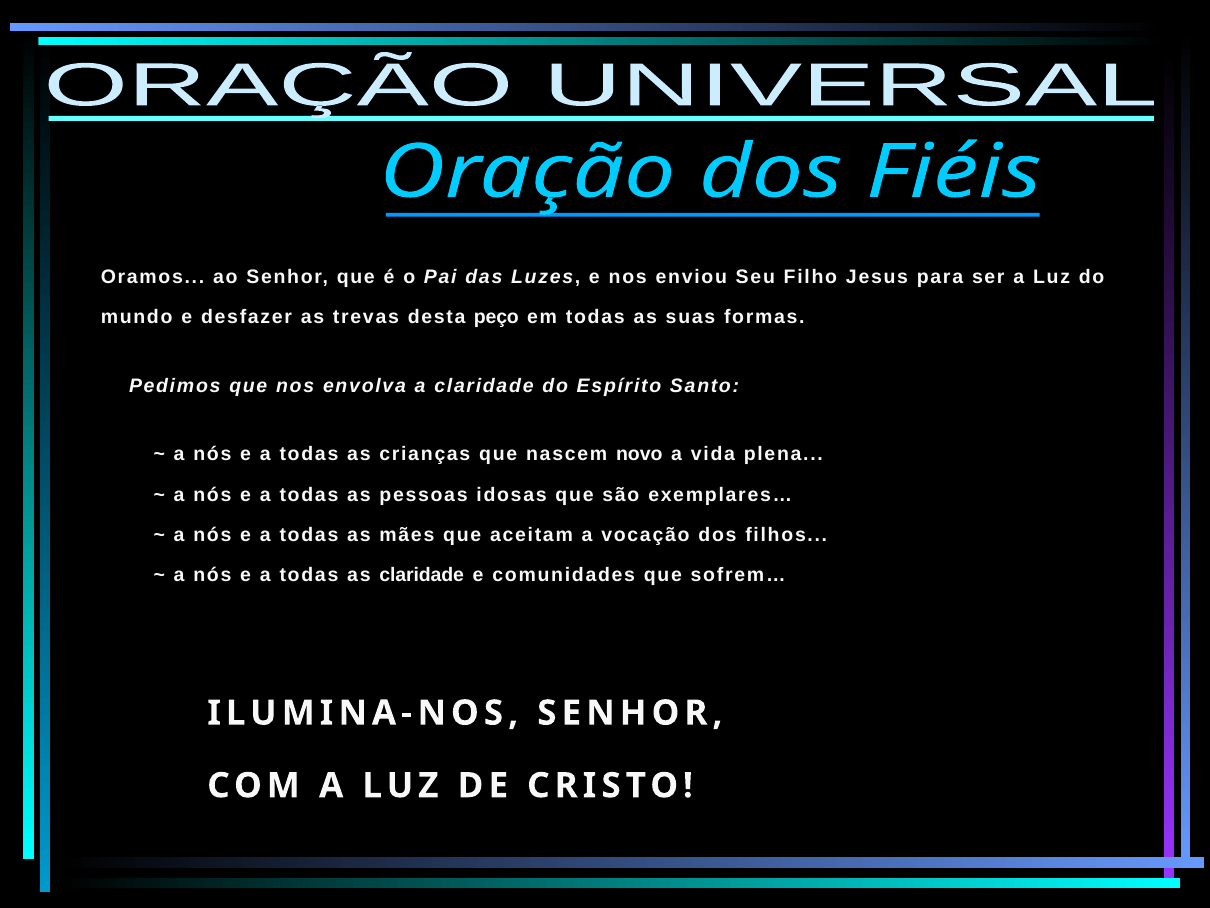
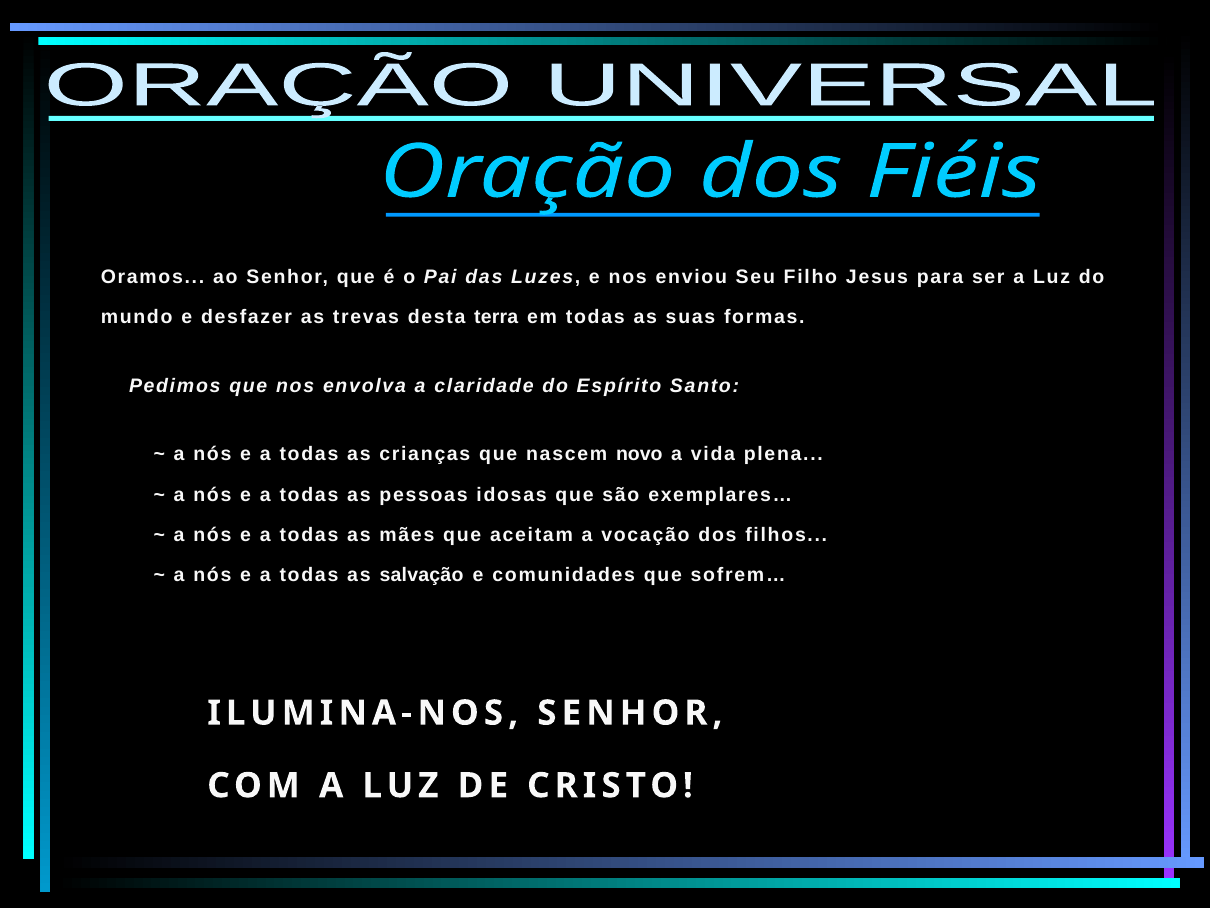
peço: peço -> terra
as claridade: claridade -> salvação
